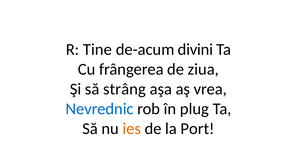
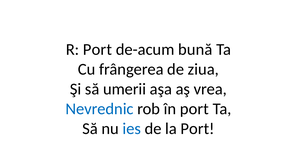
R Tine: Tine -> Port
divini: divini -> bună
strâng: strâng -> umerii
în plug: plug -> port
ies colour: orange -> blue
